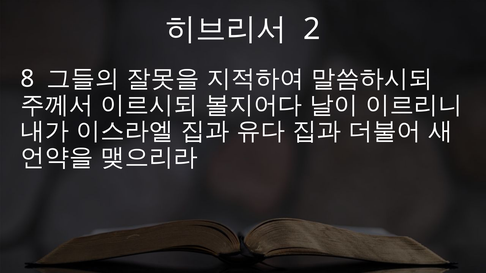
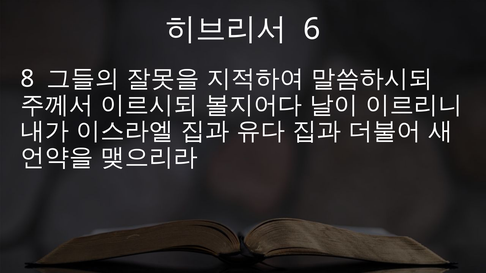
2: 2 -> 6
